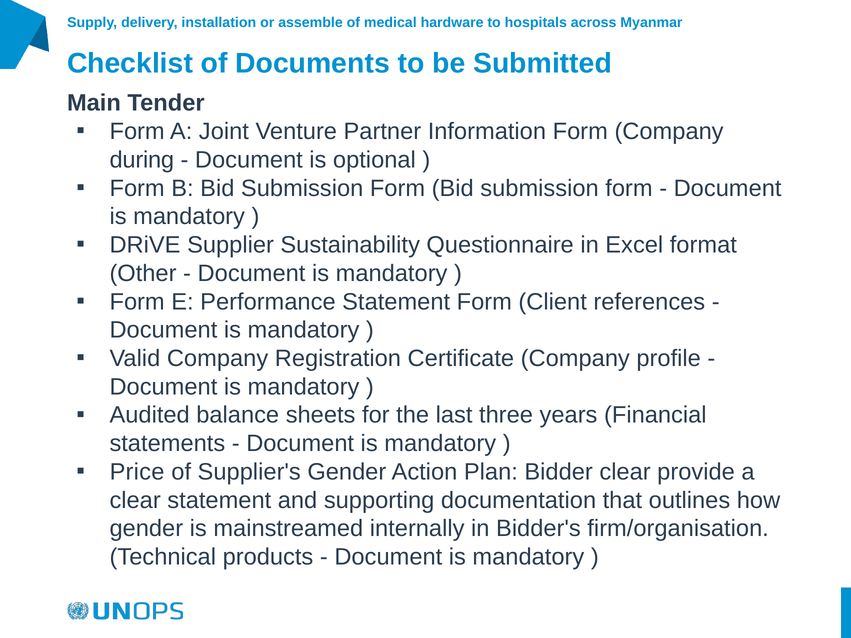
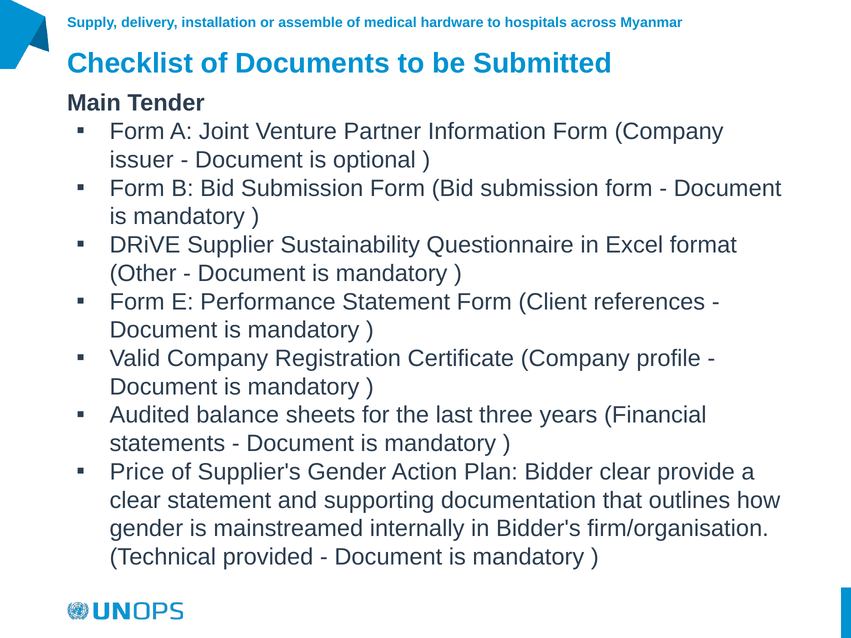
during: during -> issuer
products: products -> provided
